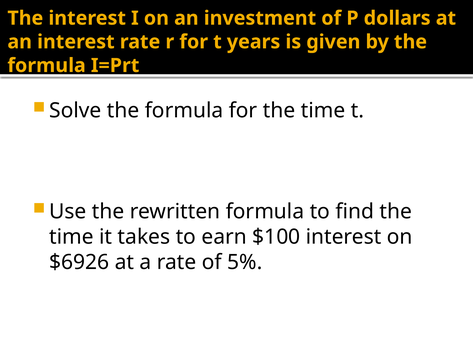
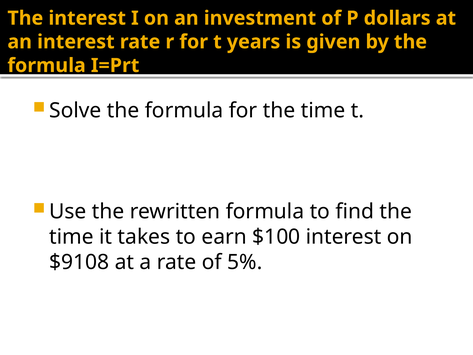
$6926: $6926 -> $9108
